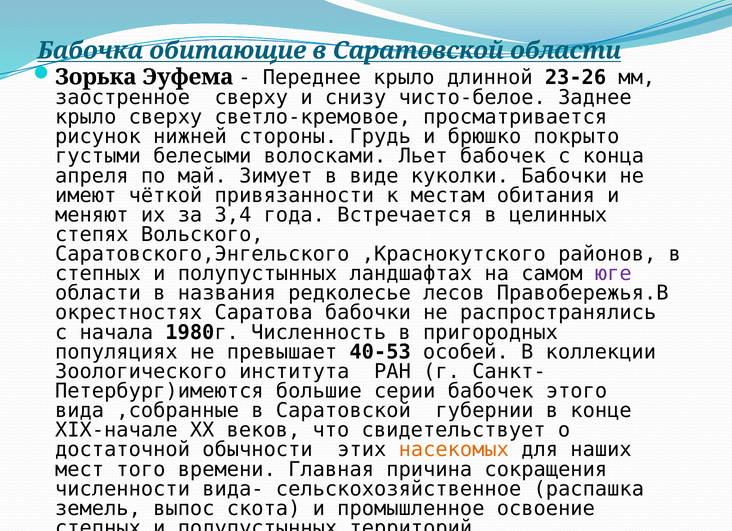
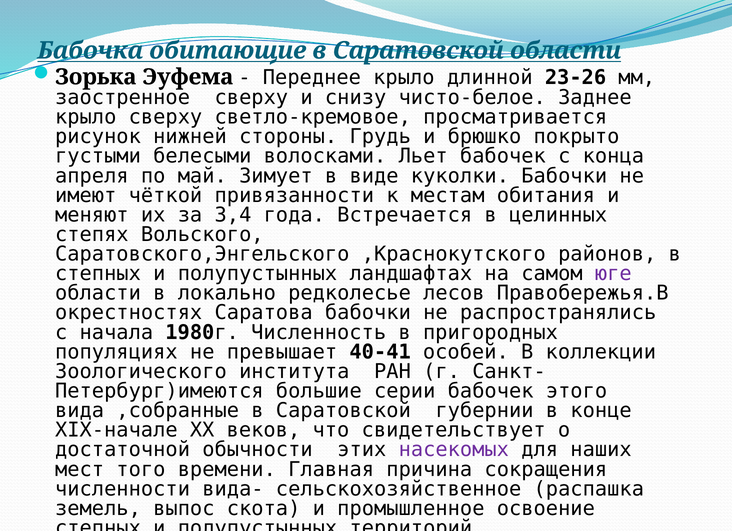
названия: названия -> локально
40-53: 40-53 -> 40-41
насекомых colour: orange -> purple
